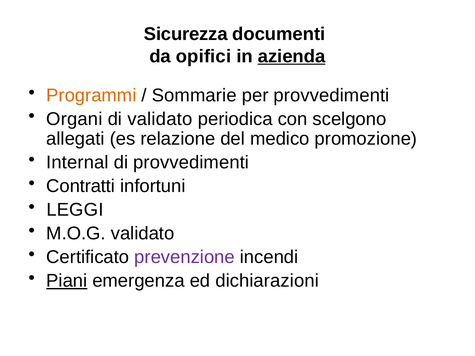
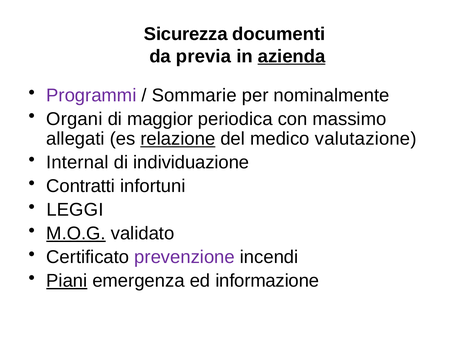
opifici: opifici -> previa
Programmi colour: orange -> purple
per provvedimenti: provvedimenti -> nominalmente
di validato: validato -> maggior
scelgono: scelgono -> massimo
relazione underline: none -> present
promozione: promozione -> valutazione
di provvedimenti: provvedimenti -> individuazione
M.O.G underline: none -> present
dichiarazioni: dichiarazioni -> informazione
